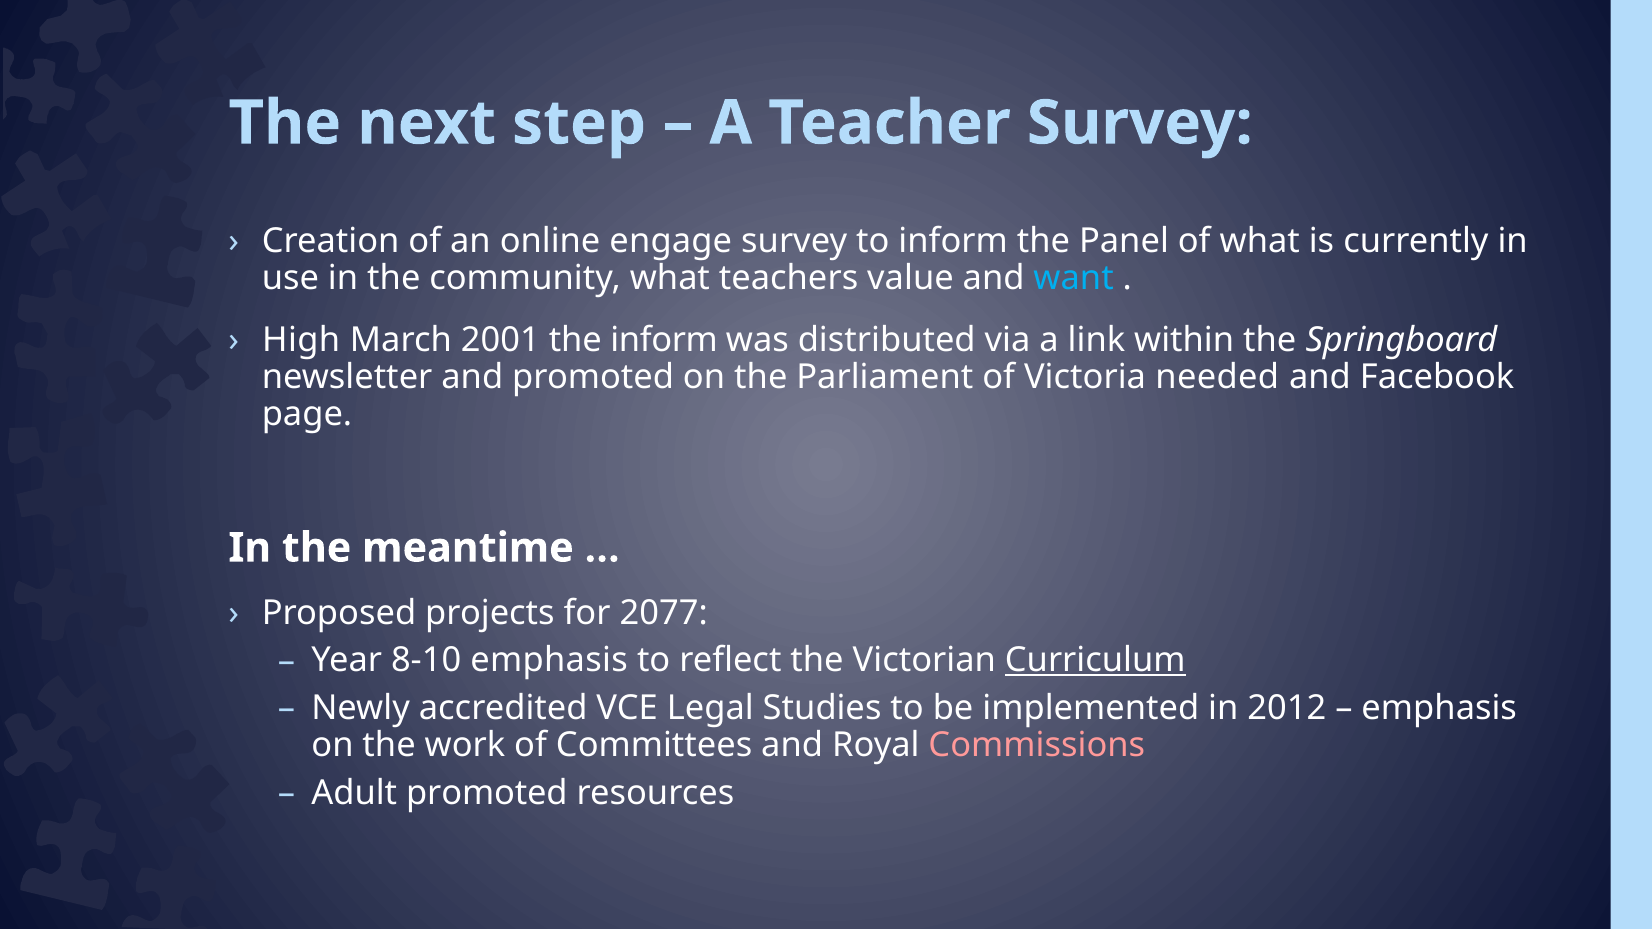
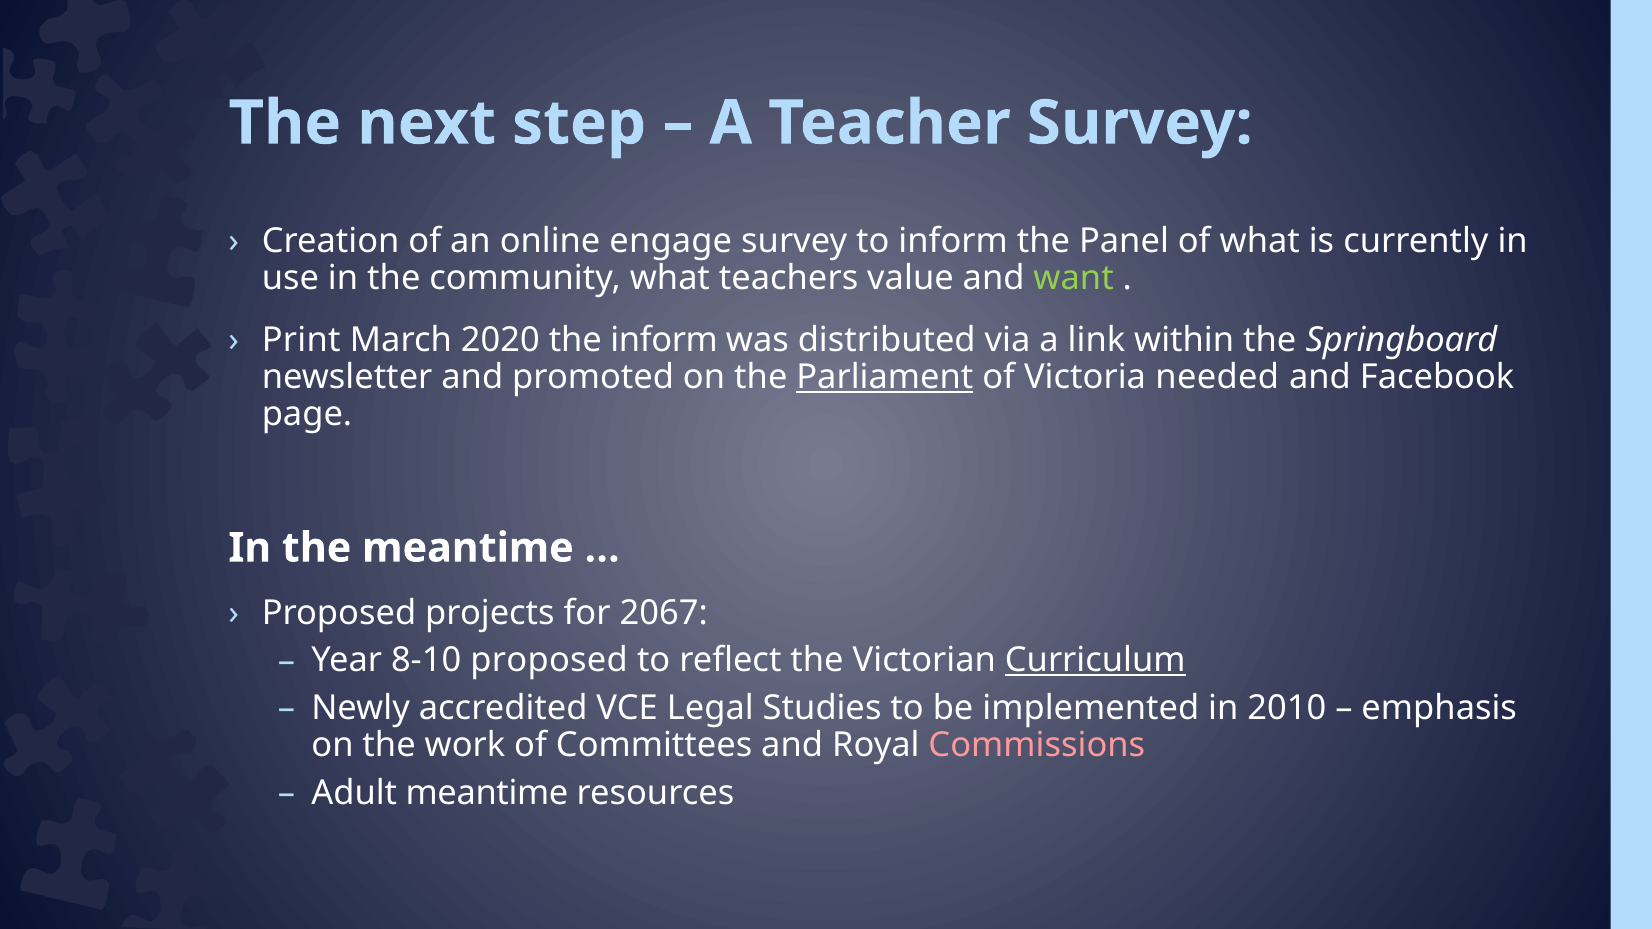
want colour: light blue -> light green
High: High -> Print
2001: 2001 -> 2020
Parliament underline: none -> present
2077: 2077 -> 2067
8-10 emphasis: emphasis -> proposed
2012: 2012 -> 2010
Adult promoted: promoted -> meantime
